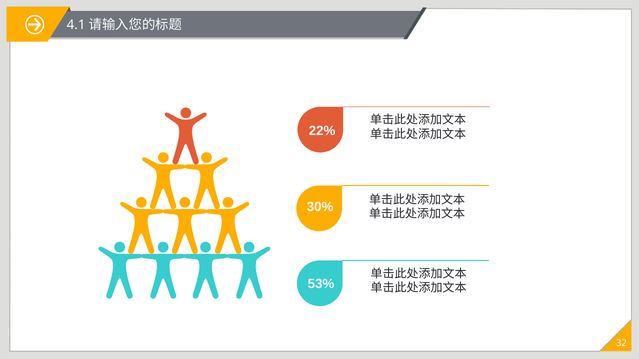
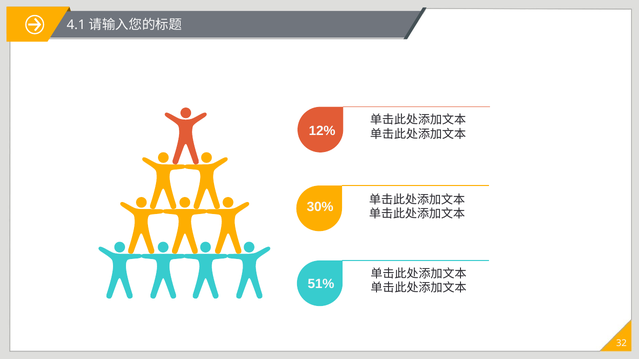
22%: 22% -> 12%
53%: 53% -> 51%
